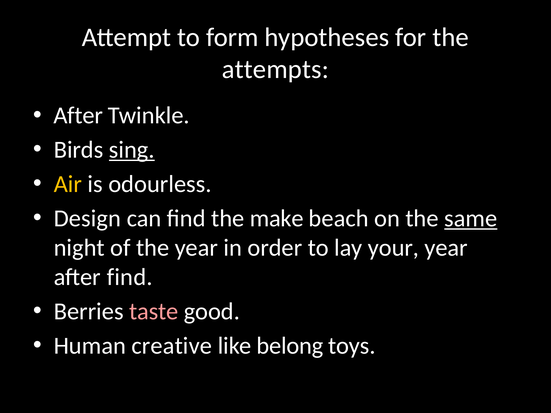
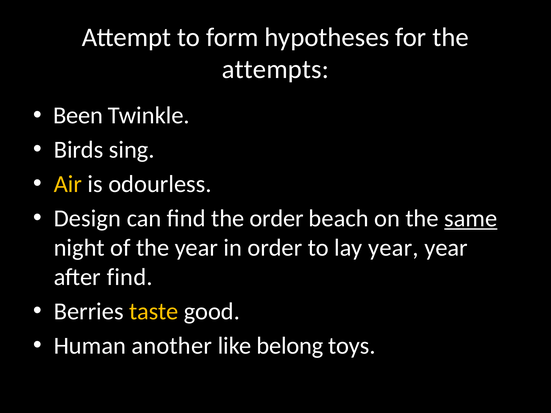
After at (78, 116): After -> Been
sing underline: present -> none
the make: make -> order
lay your: your -> year
taste colour: pink -> yellow
creative: creative -> another
